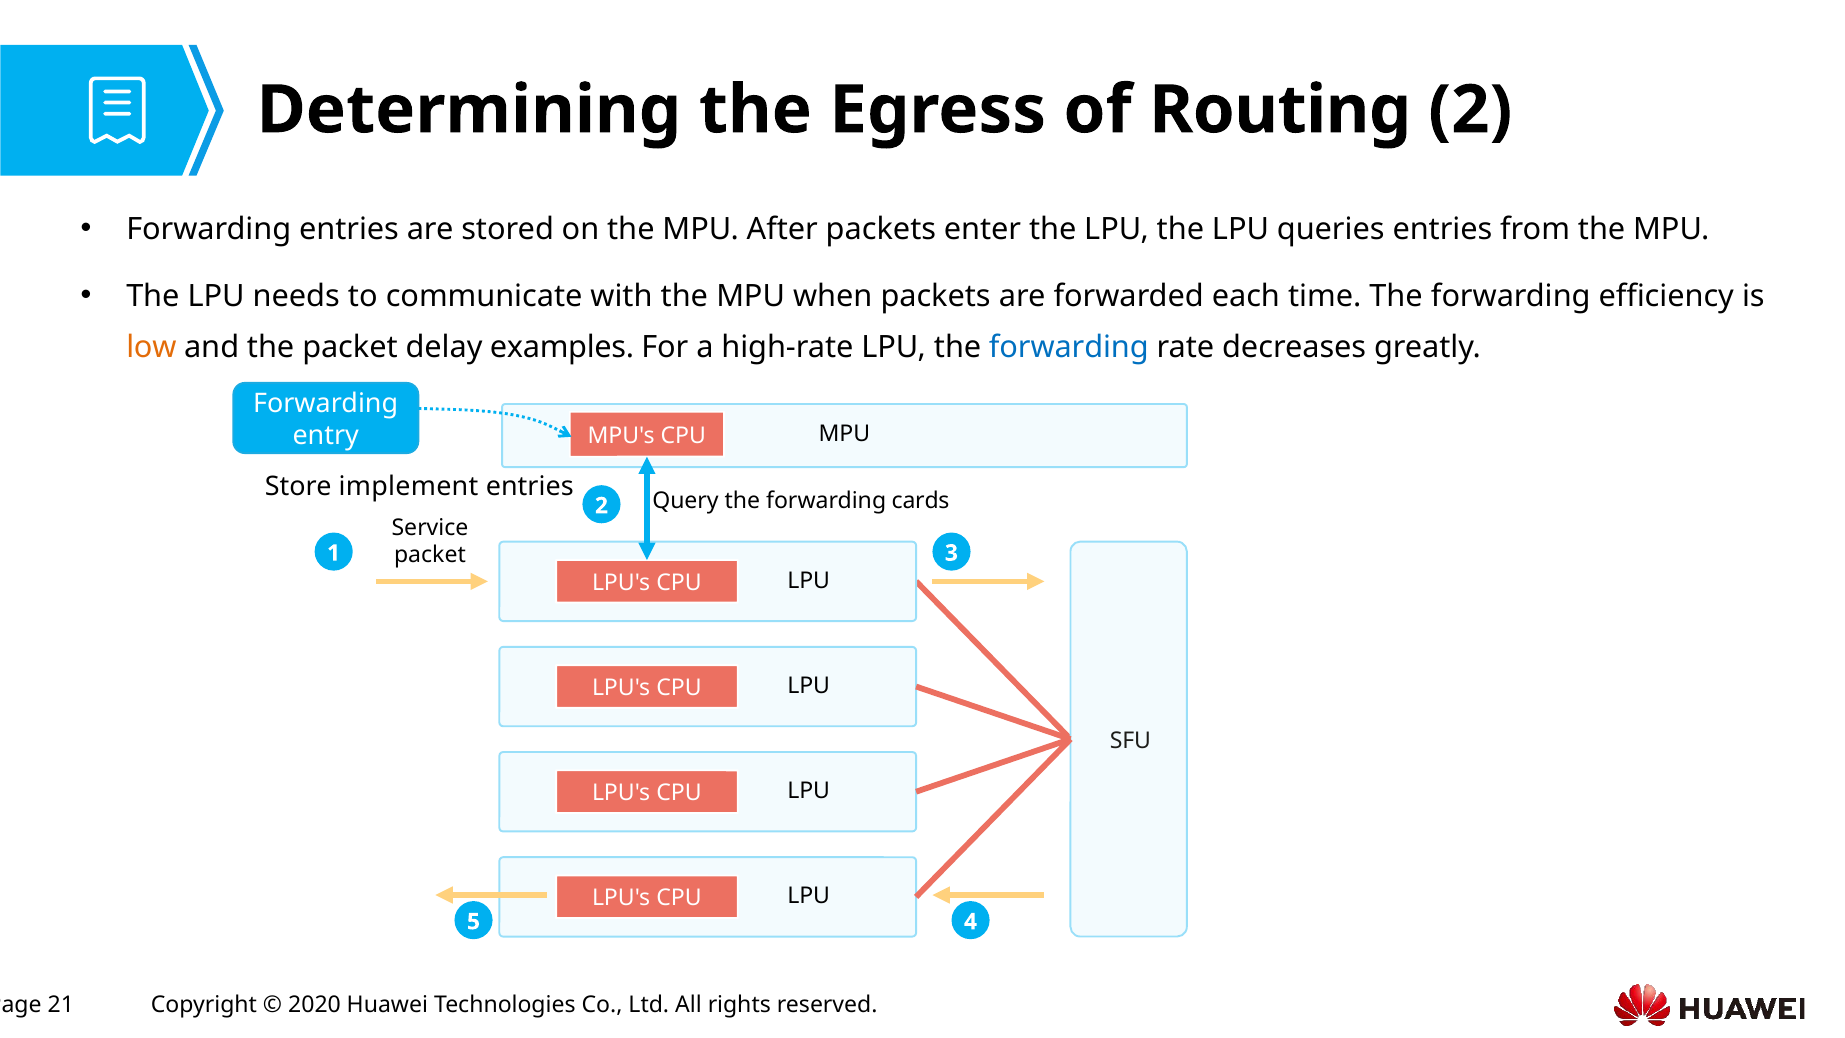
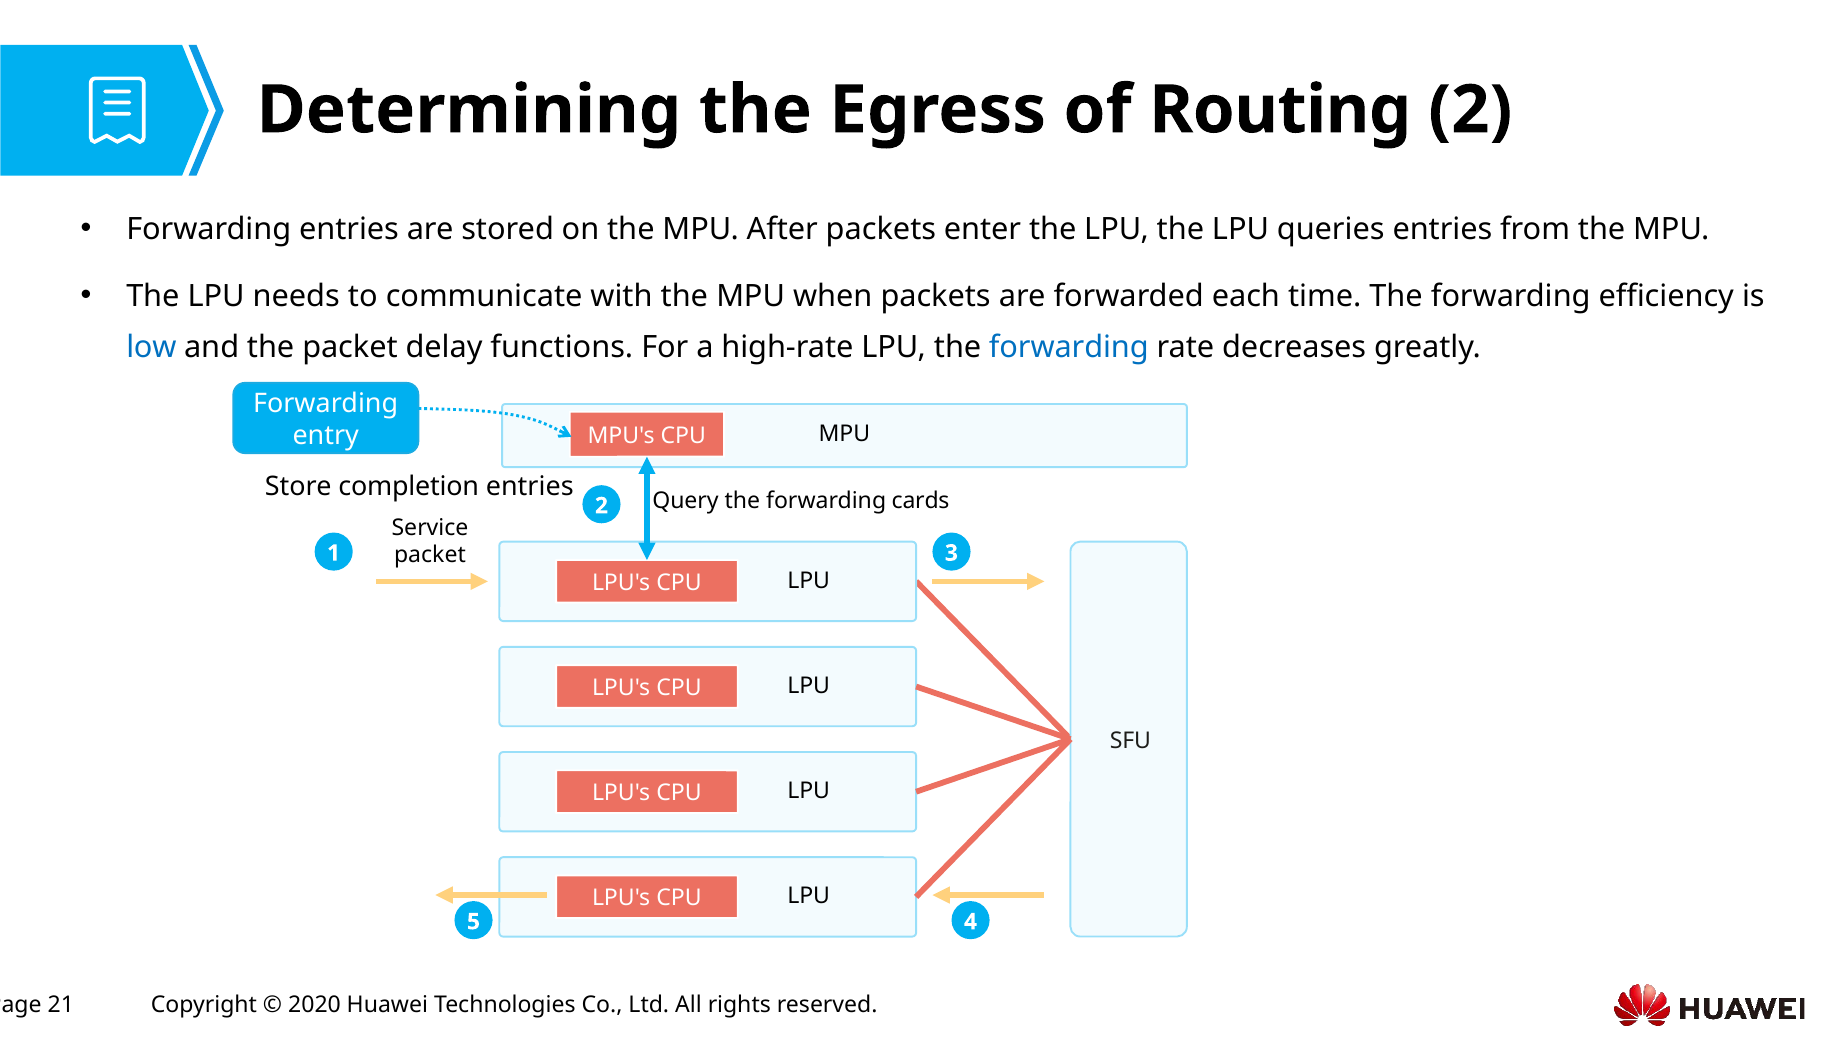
low colour: orange -> blue
examples: examples -> functions
implement: implement -> completion
